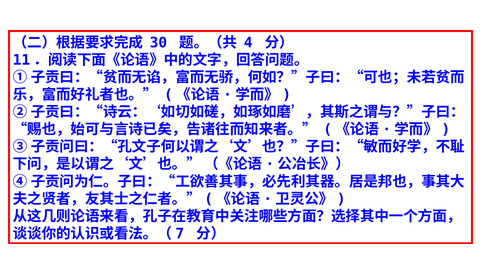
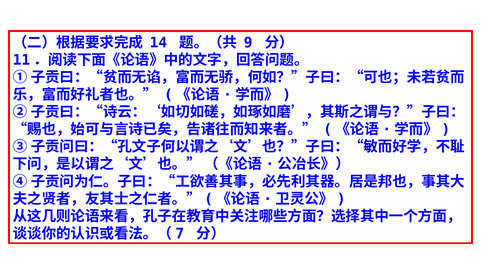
30: 30 -> 14
4: 4 -> 9
